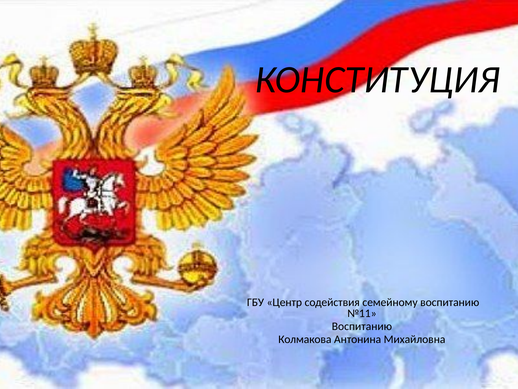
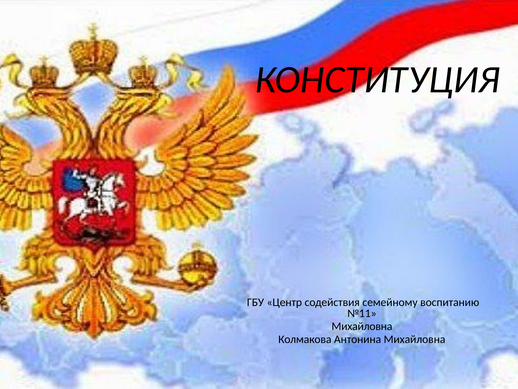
Воспитанию at (362, 326): Воспитанию -> Михайловна
